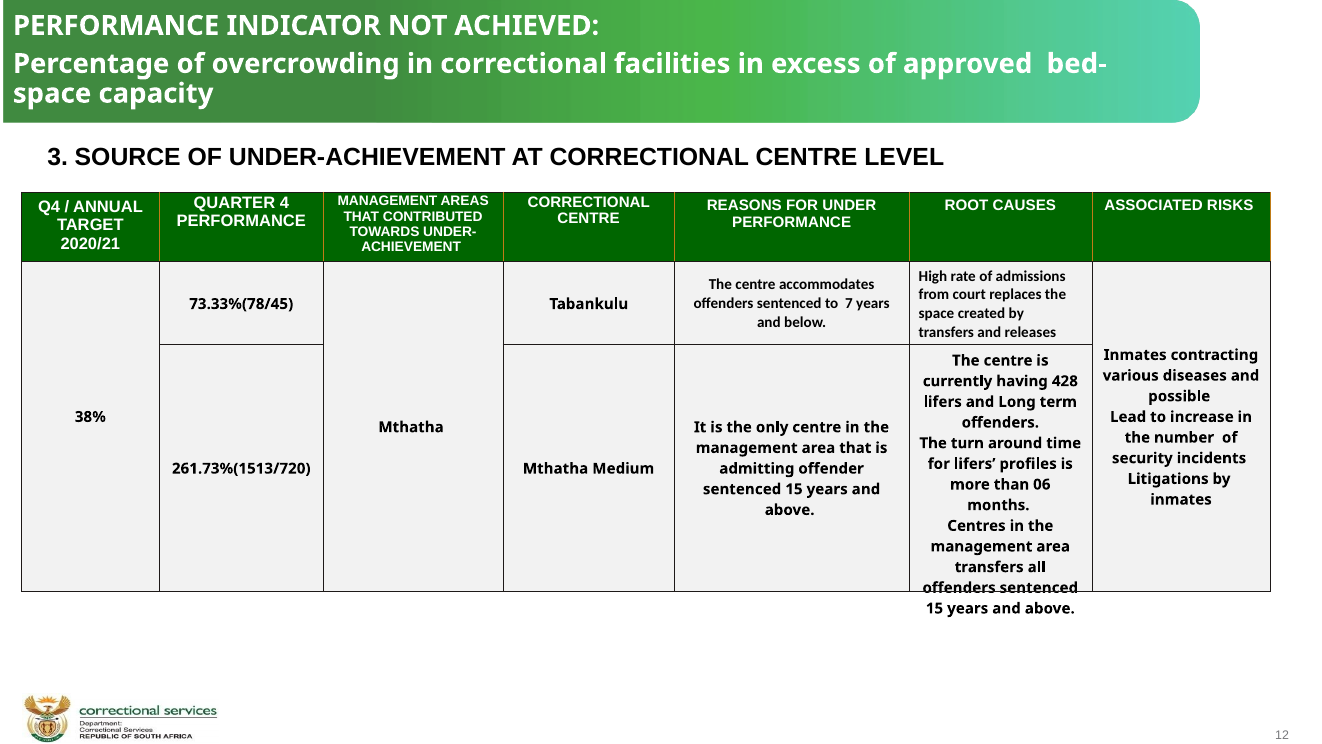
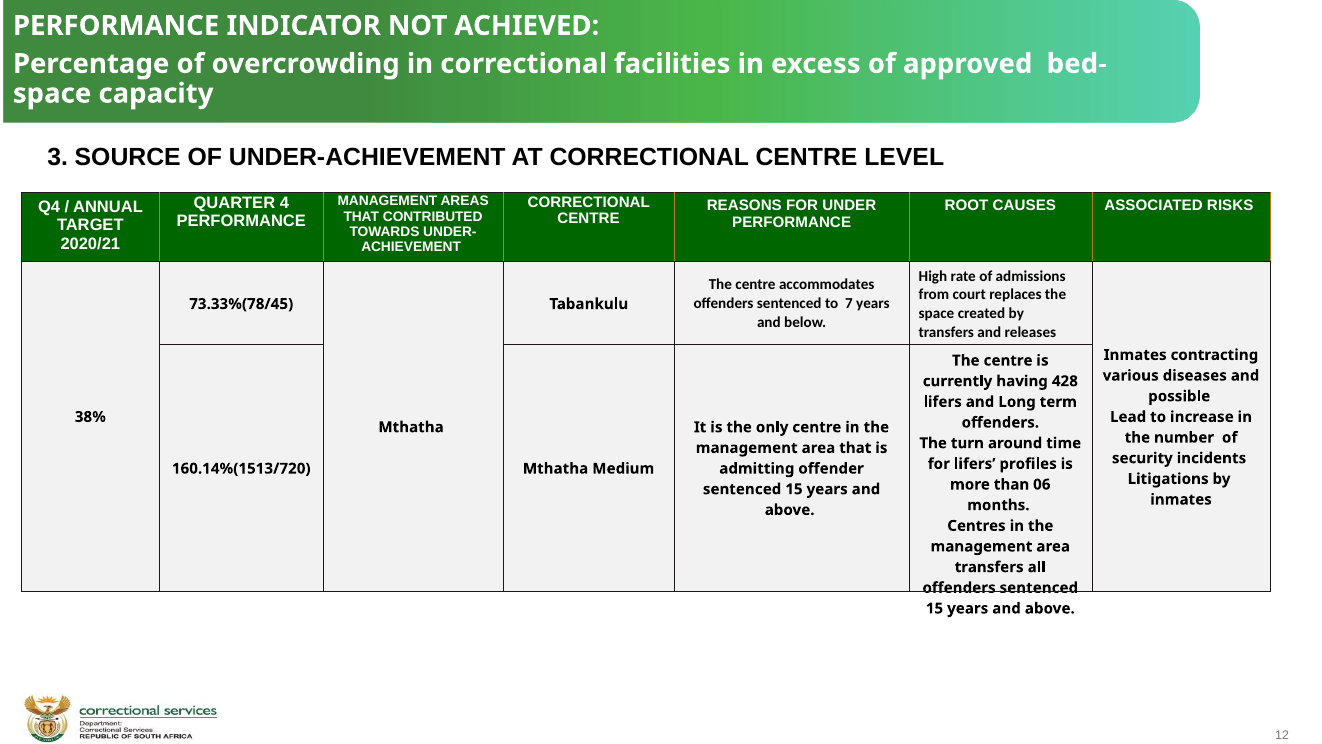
261.73%(1513/720: 261.73%(1513/720 -> 160.14%(1513/720
